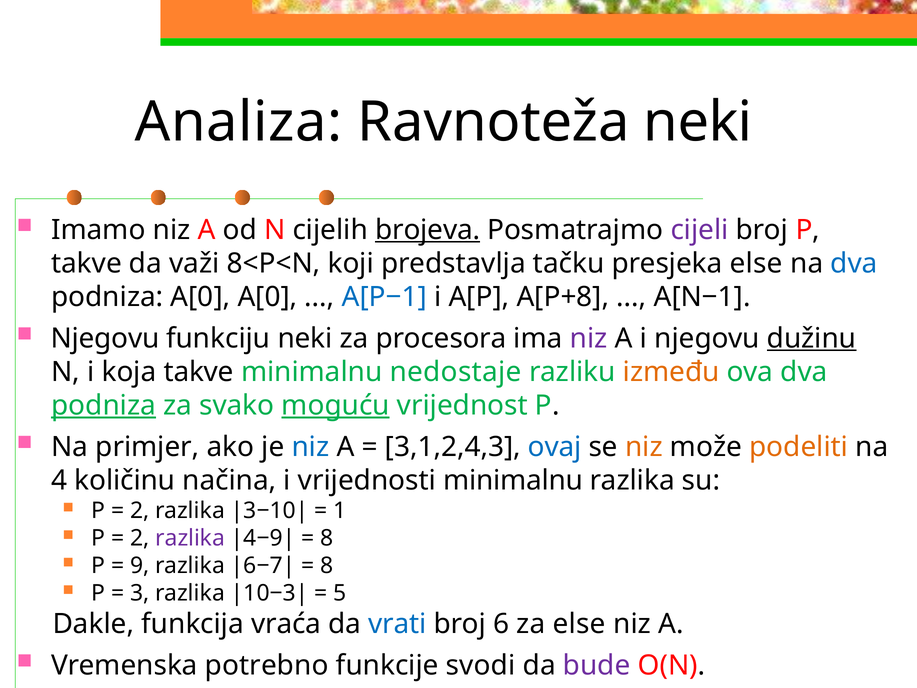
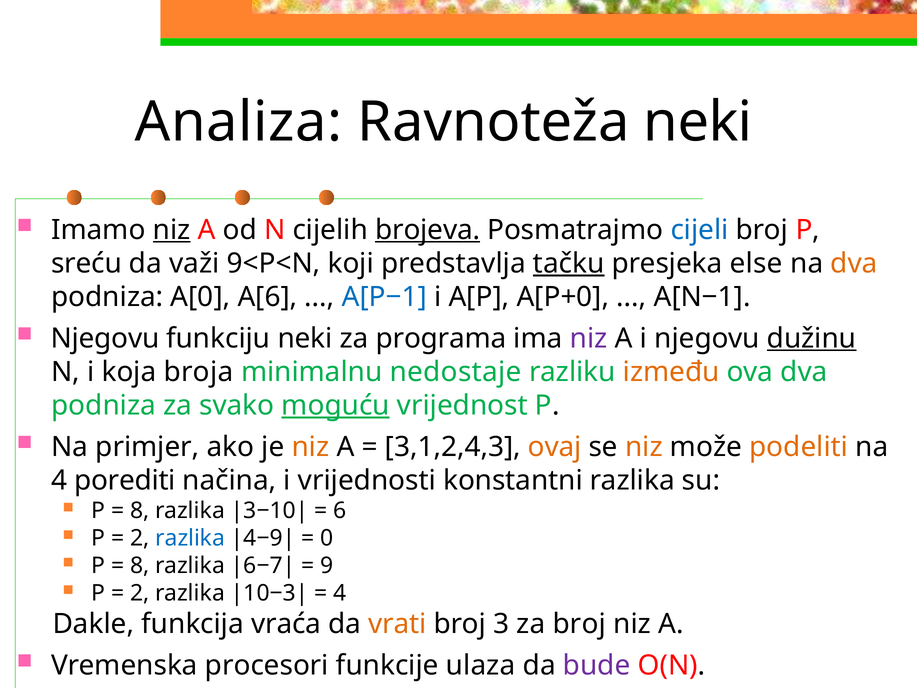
niz at (172, 230) underline: none -> present
cijeli colour: purple -> blue
takve at (87, 263): takve -> sreću
8<P<N: 8<P<N -> 9<P<N
tačku underline: none -> present
dva at (854, 263) colour: blue -> orange
A[0 A[0: A[0 -> A[6
A[P+8: A[P+8 -> A[P+0
procesora: procesora -> programa
koja takve: takve -> broja
podniza at (104, 405) underline: present -> none
niz at (310, 447) colour: blue -> orange
ovaj colour: blue -> orange
količinu: količinu -> porediti
vrijednosti minimalnu: minimalnu -> konstantni
2 at (140, 510): 2 -> 8
1: 1 -> 6
razlika at (190, 538) colour: purple -> blue
8 at (327, 538): 8 -> 0
9 at (140, 565): 9 -> 8
8 at (327, 565): 8 -> 9
3 at (140, 593): 3 -> 2
5 at (340, 593): 5 -> 4
vrati colour: blue -> orange
6: 6 -> 3
za else: else -> broj
potrebno: potrebno -> procesori
svodi: svodi -> ulaza
